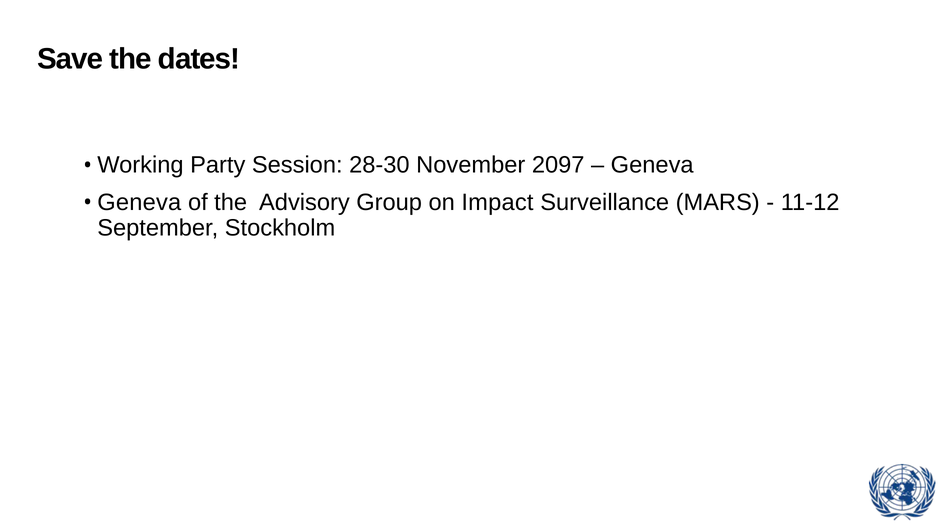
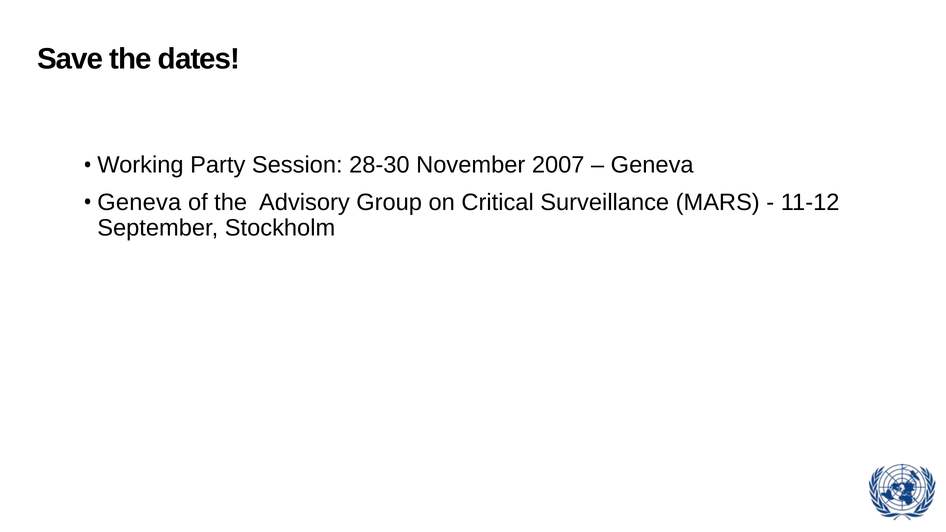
2097: 2097 -> 2007
Impact: Impact -> Critical
